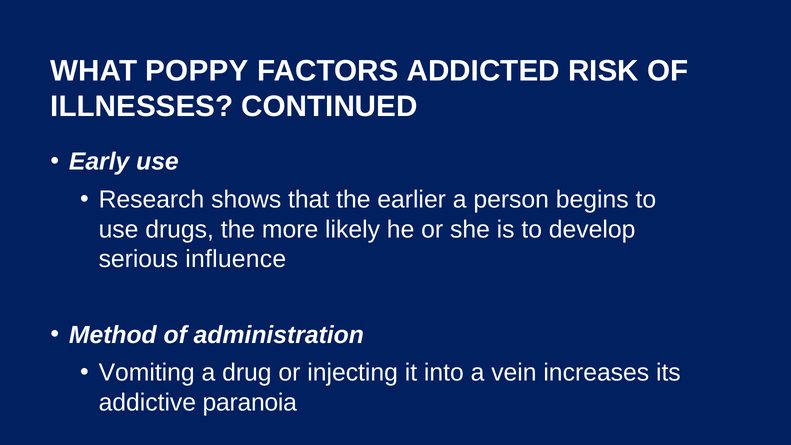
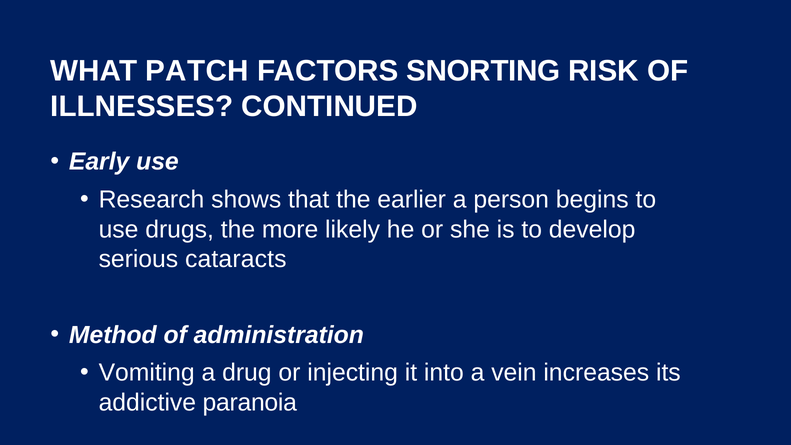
POPPY: POPPY -> PATCH
ADDICTED: ADDICTED -> SNORTING
influence: influence -> cataracts
